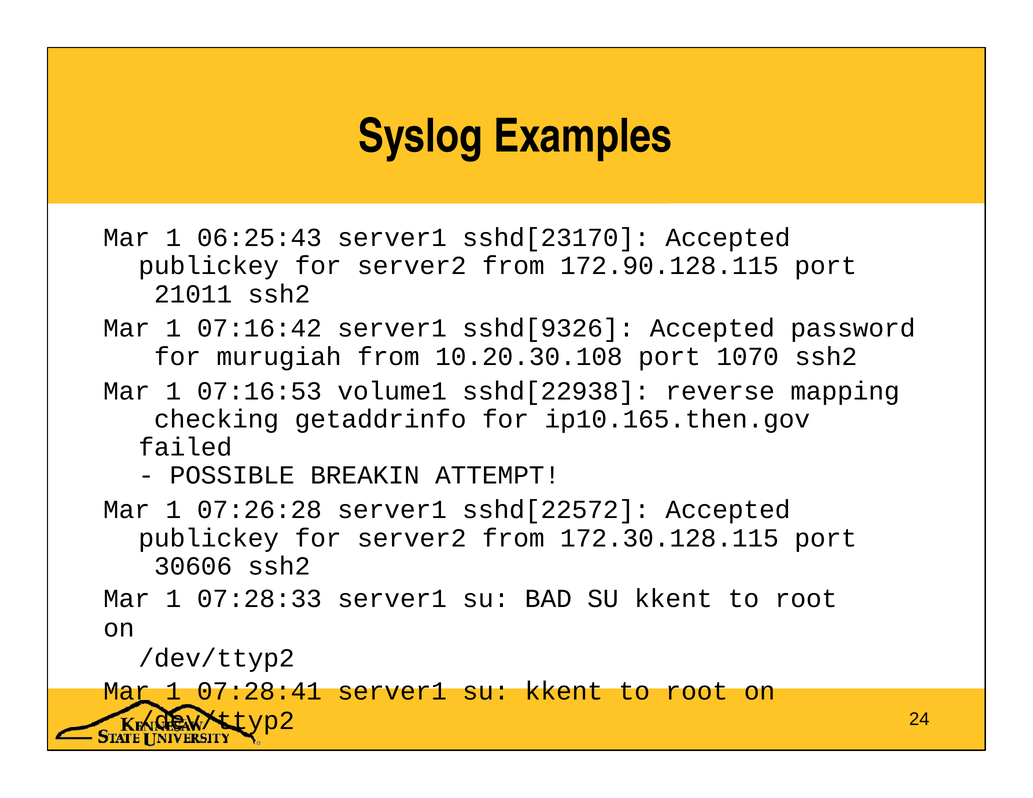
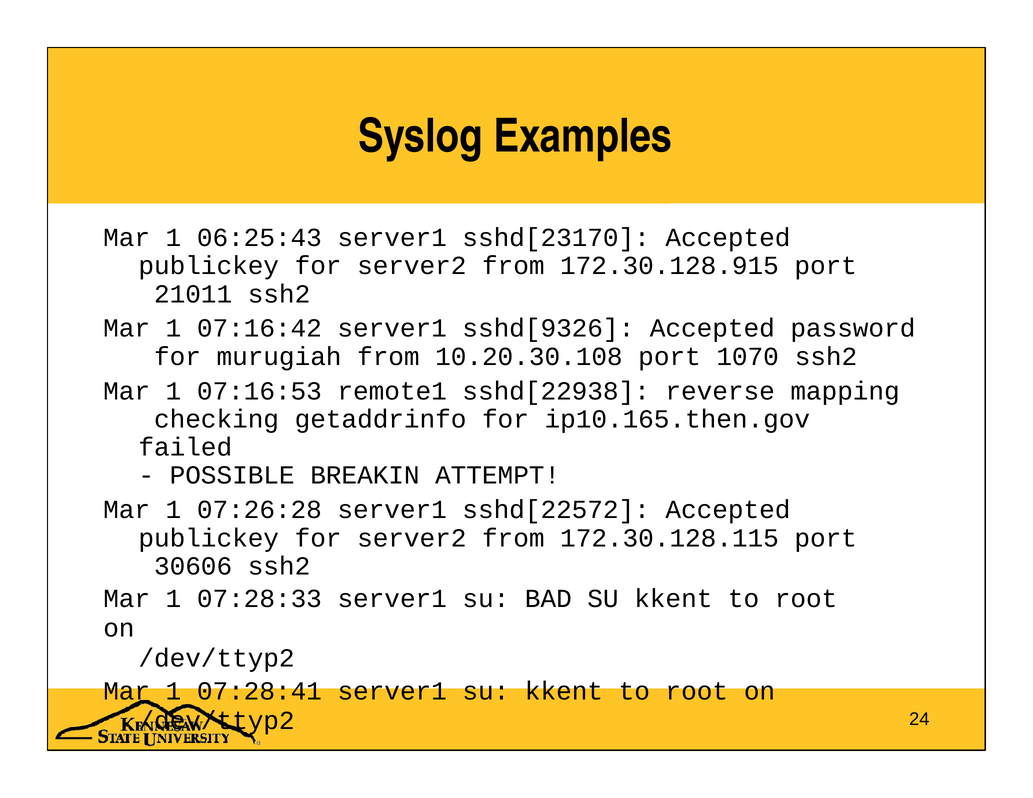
172.90.128.115: 172.90.128.115 -> 172.30.128.915
volume1: volume1 -> remote1
